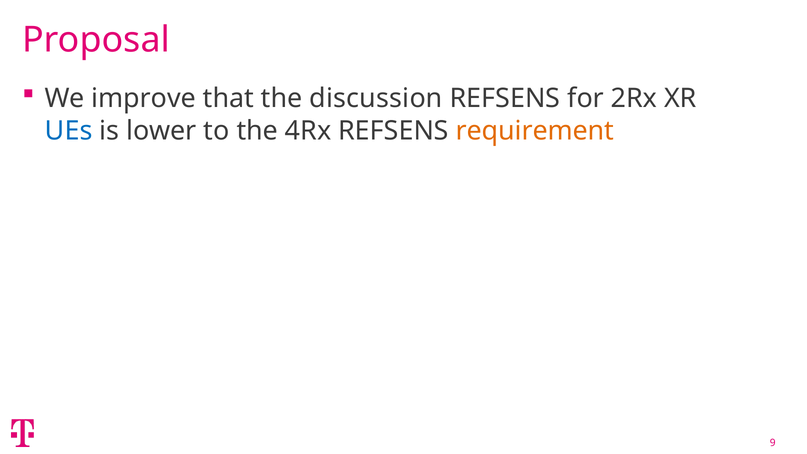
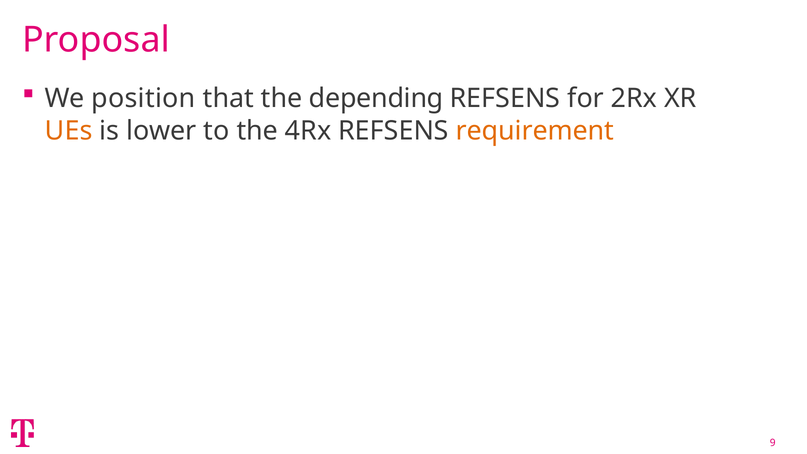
improve: improve -> position
discussion: discussion -> depending
UEs colour: blue -> orange
